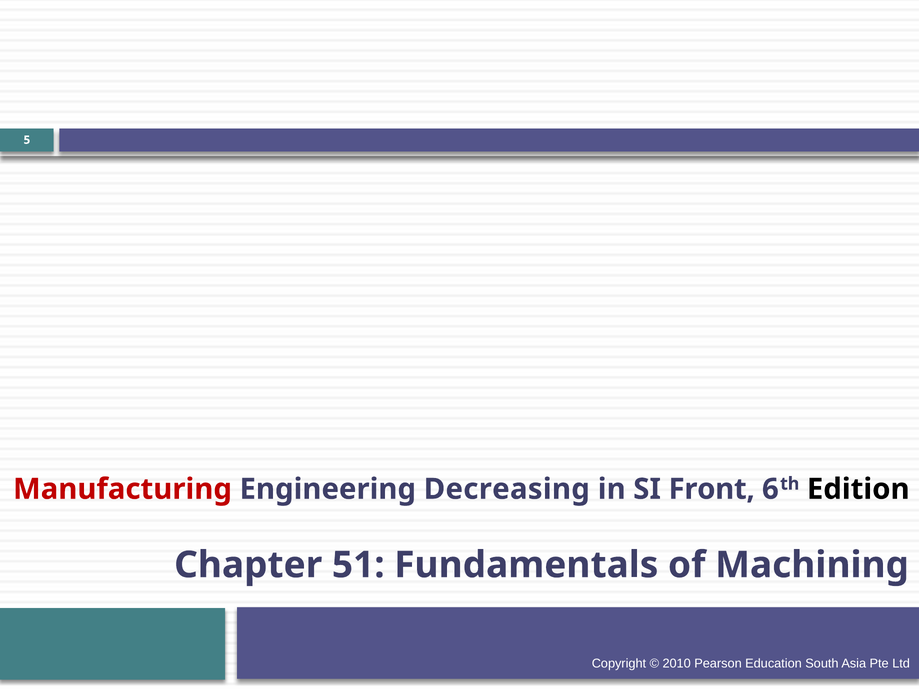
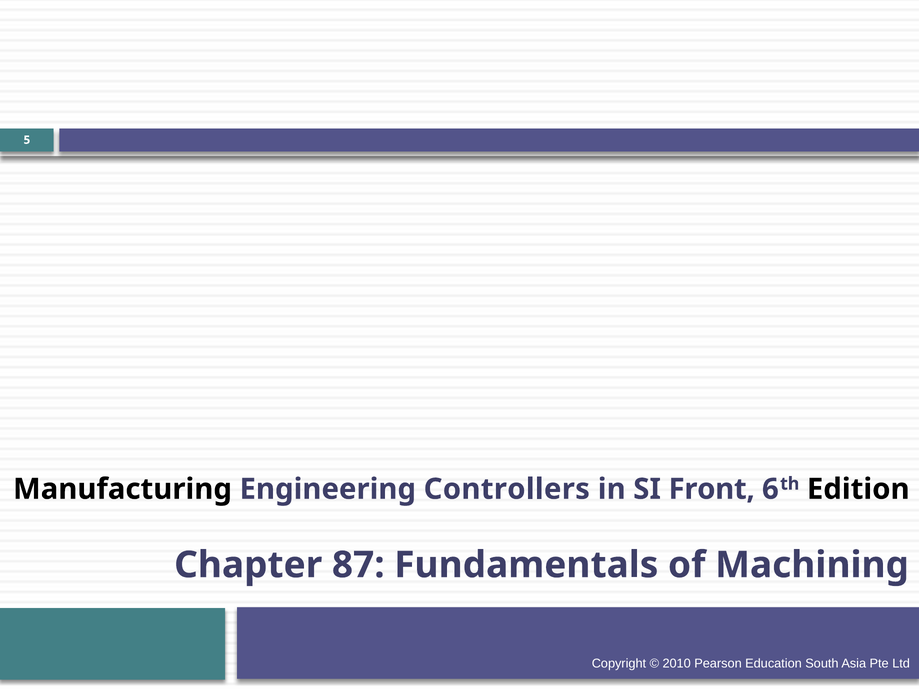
Manufacturing colour: red -> black
Decreasing: Decreasing -> Controllers
51: 51 -> 87
